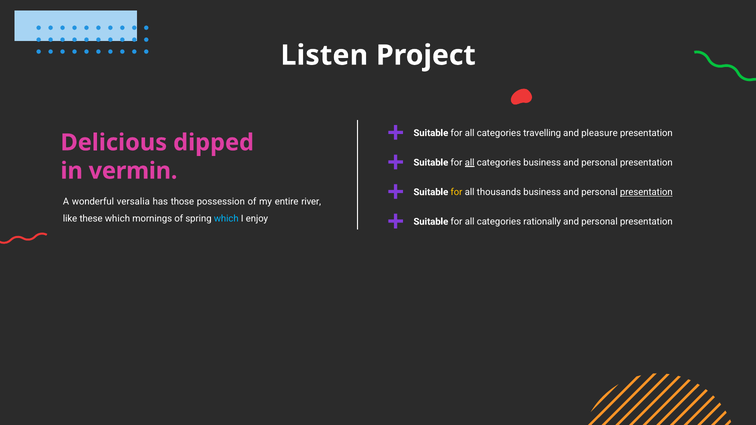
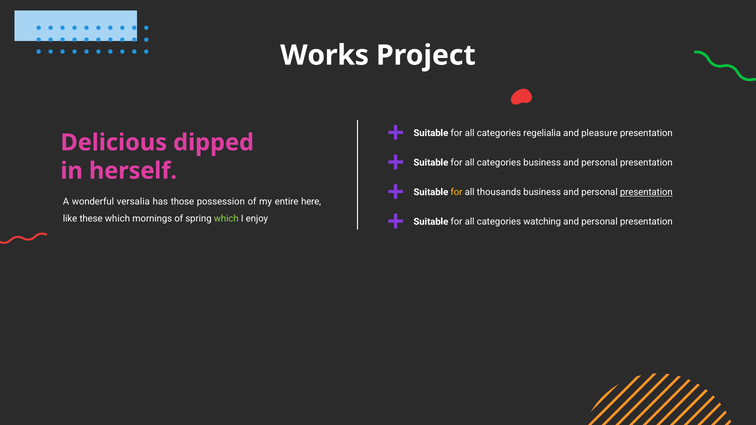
Listen: Listen -> Works
travelling: travelling -> regelialia
all at (470, 163) underline: present -> none
vermin: vermin -> herself
river: river -> here
which at (226, 219) colour: light blue -> light green
rationally: rationally -> watching
